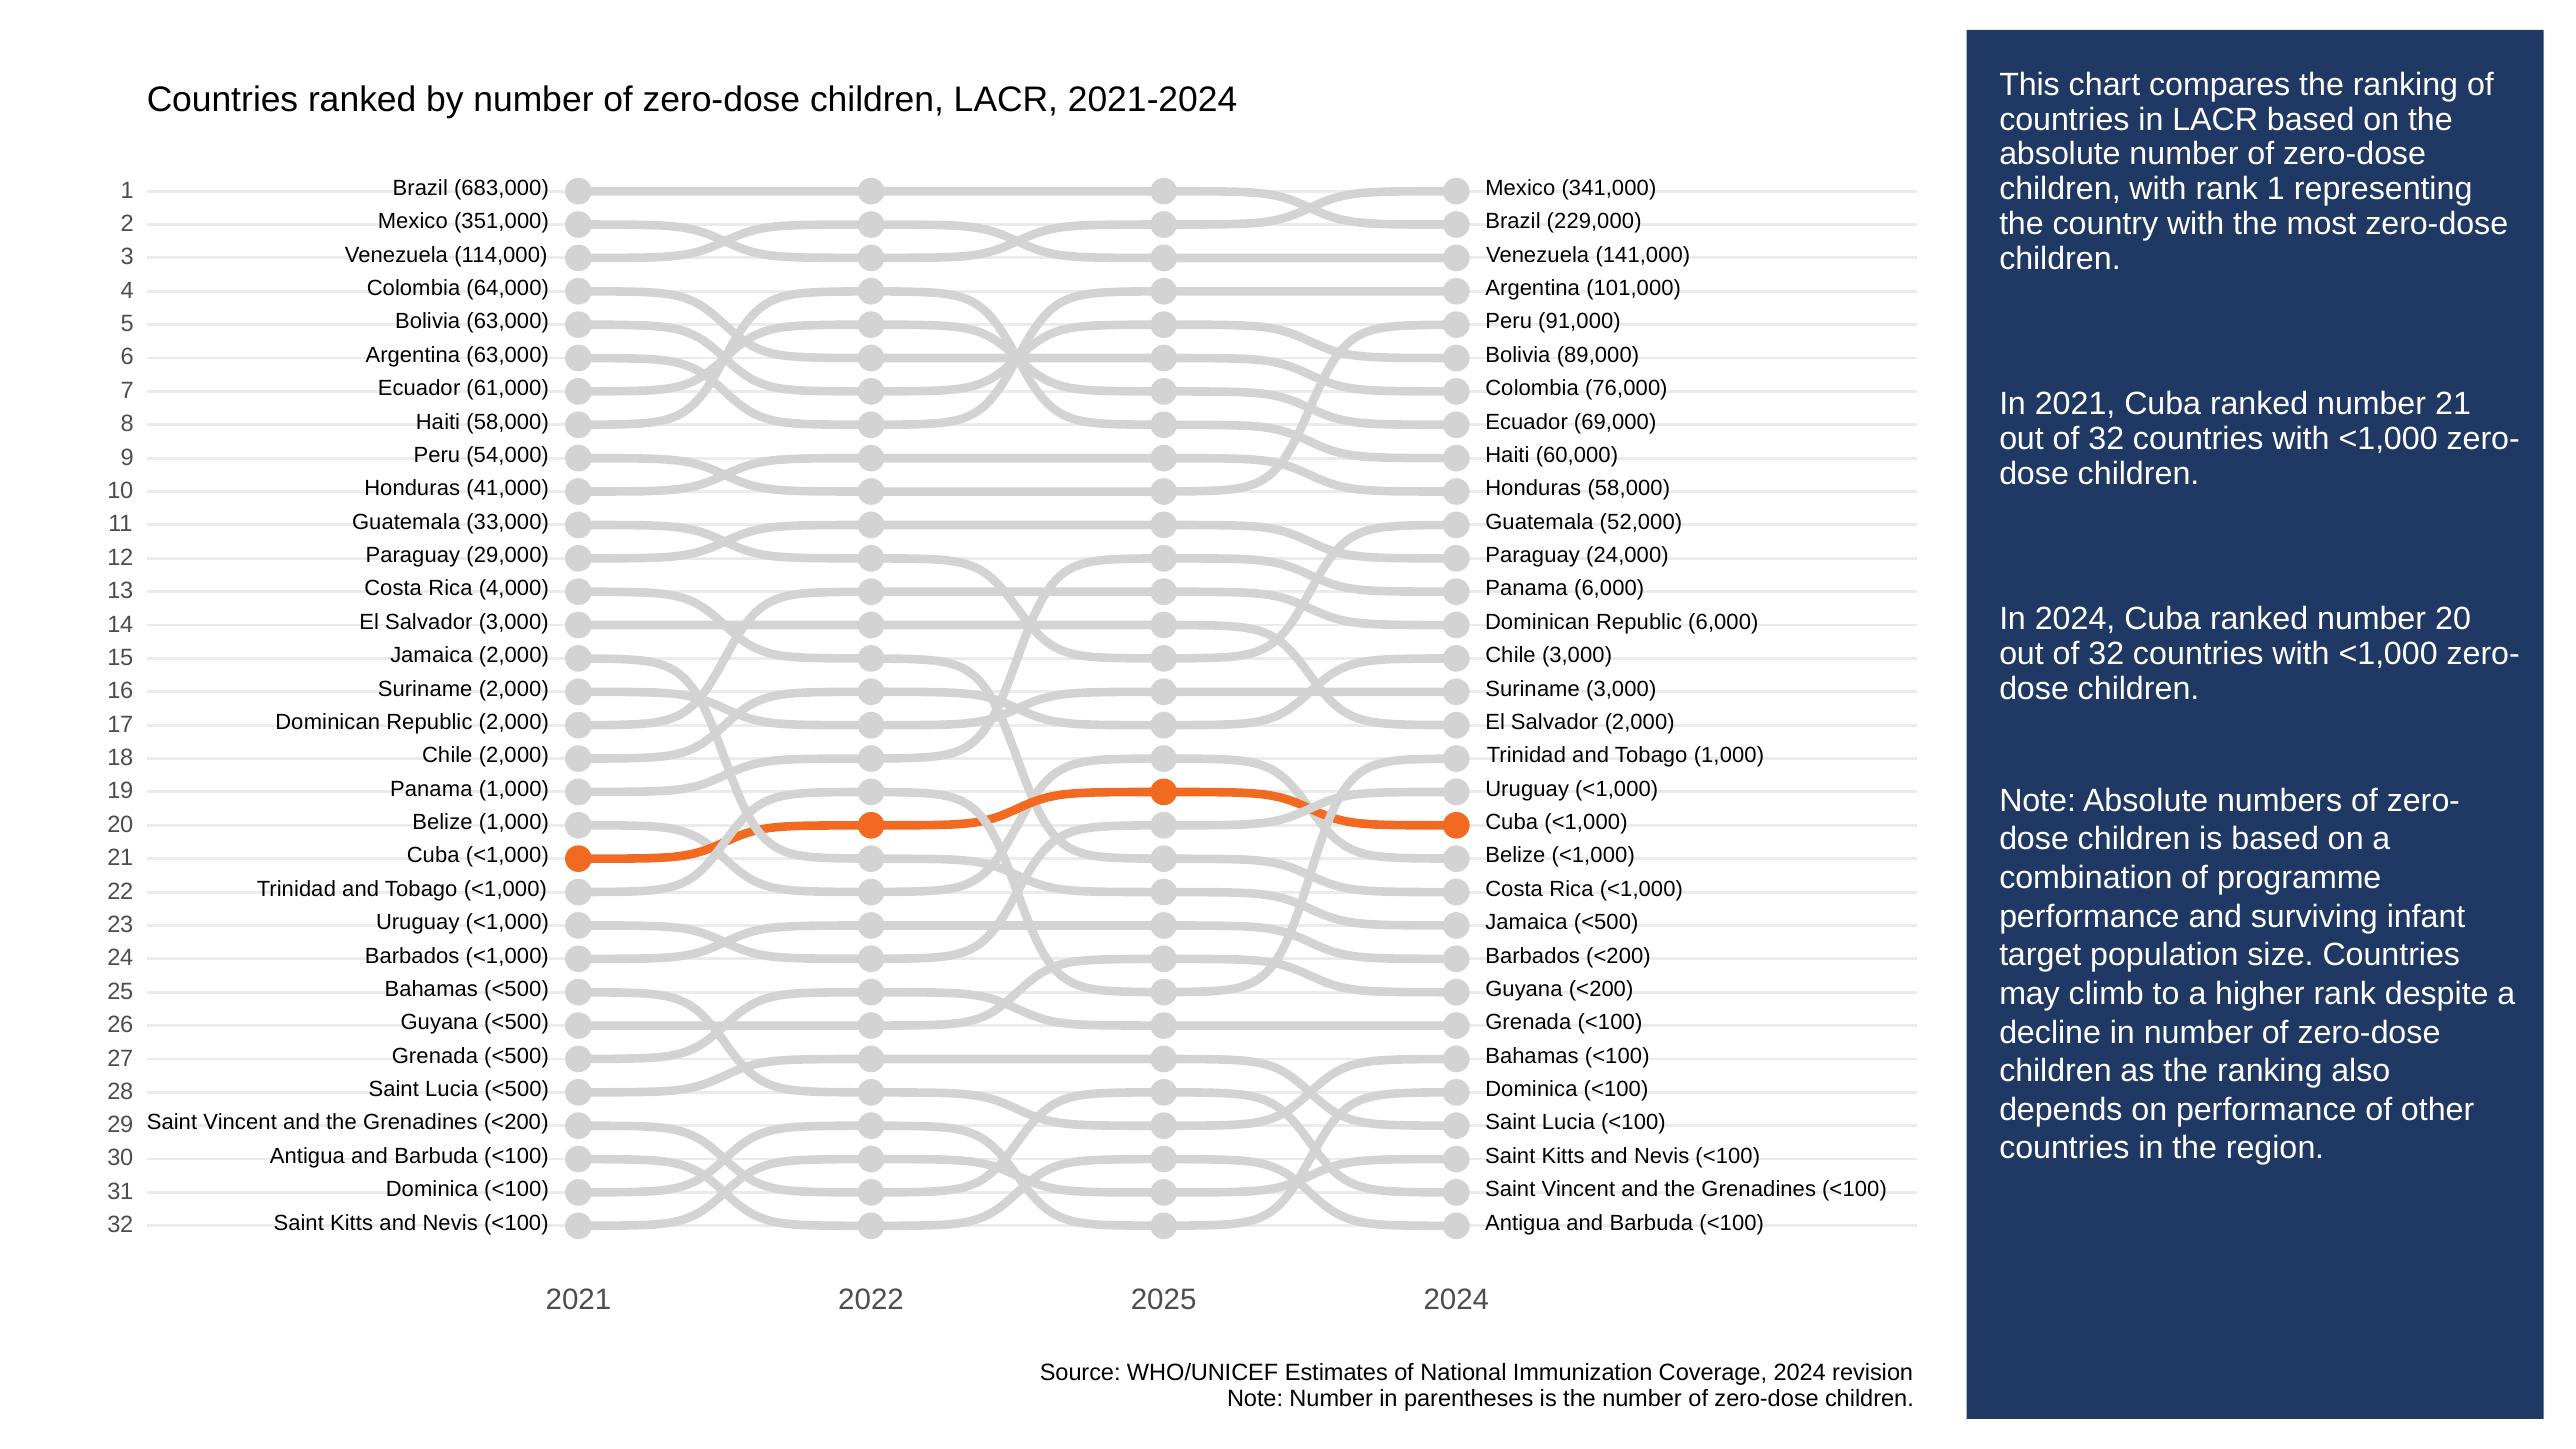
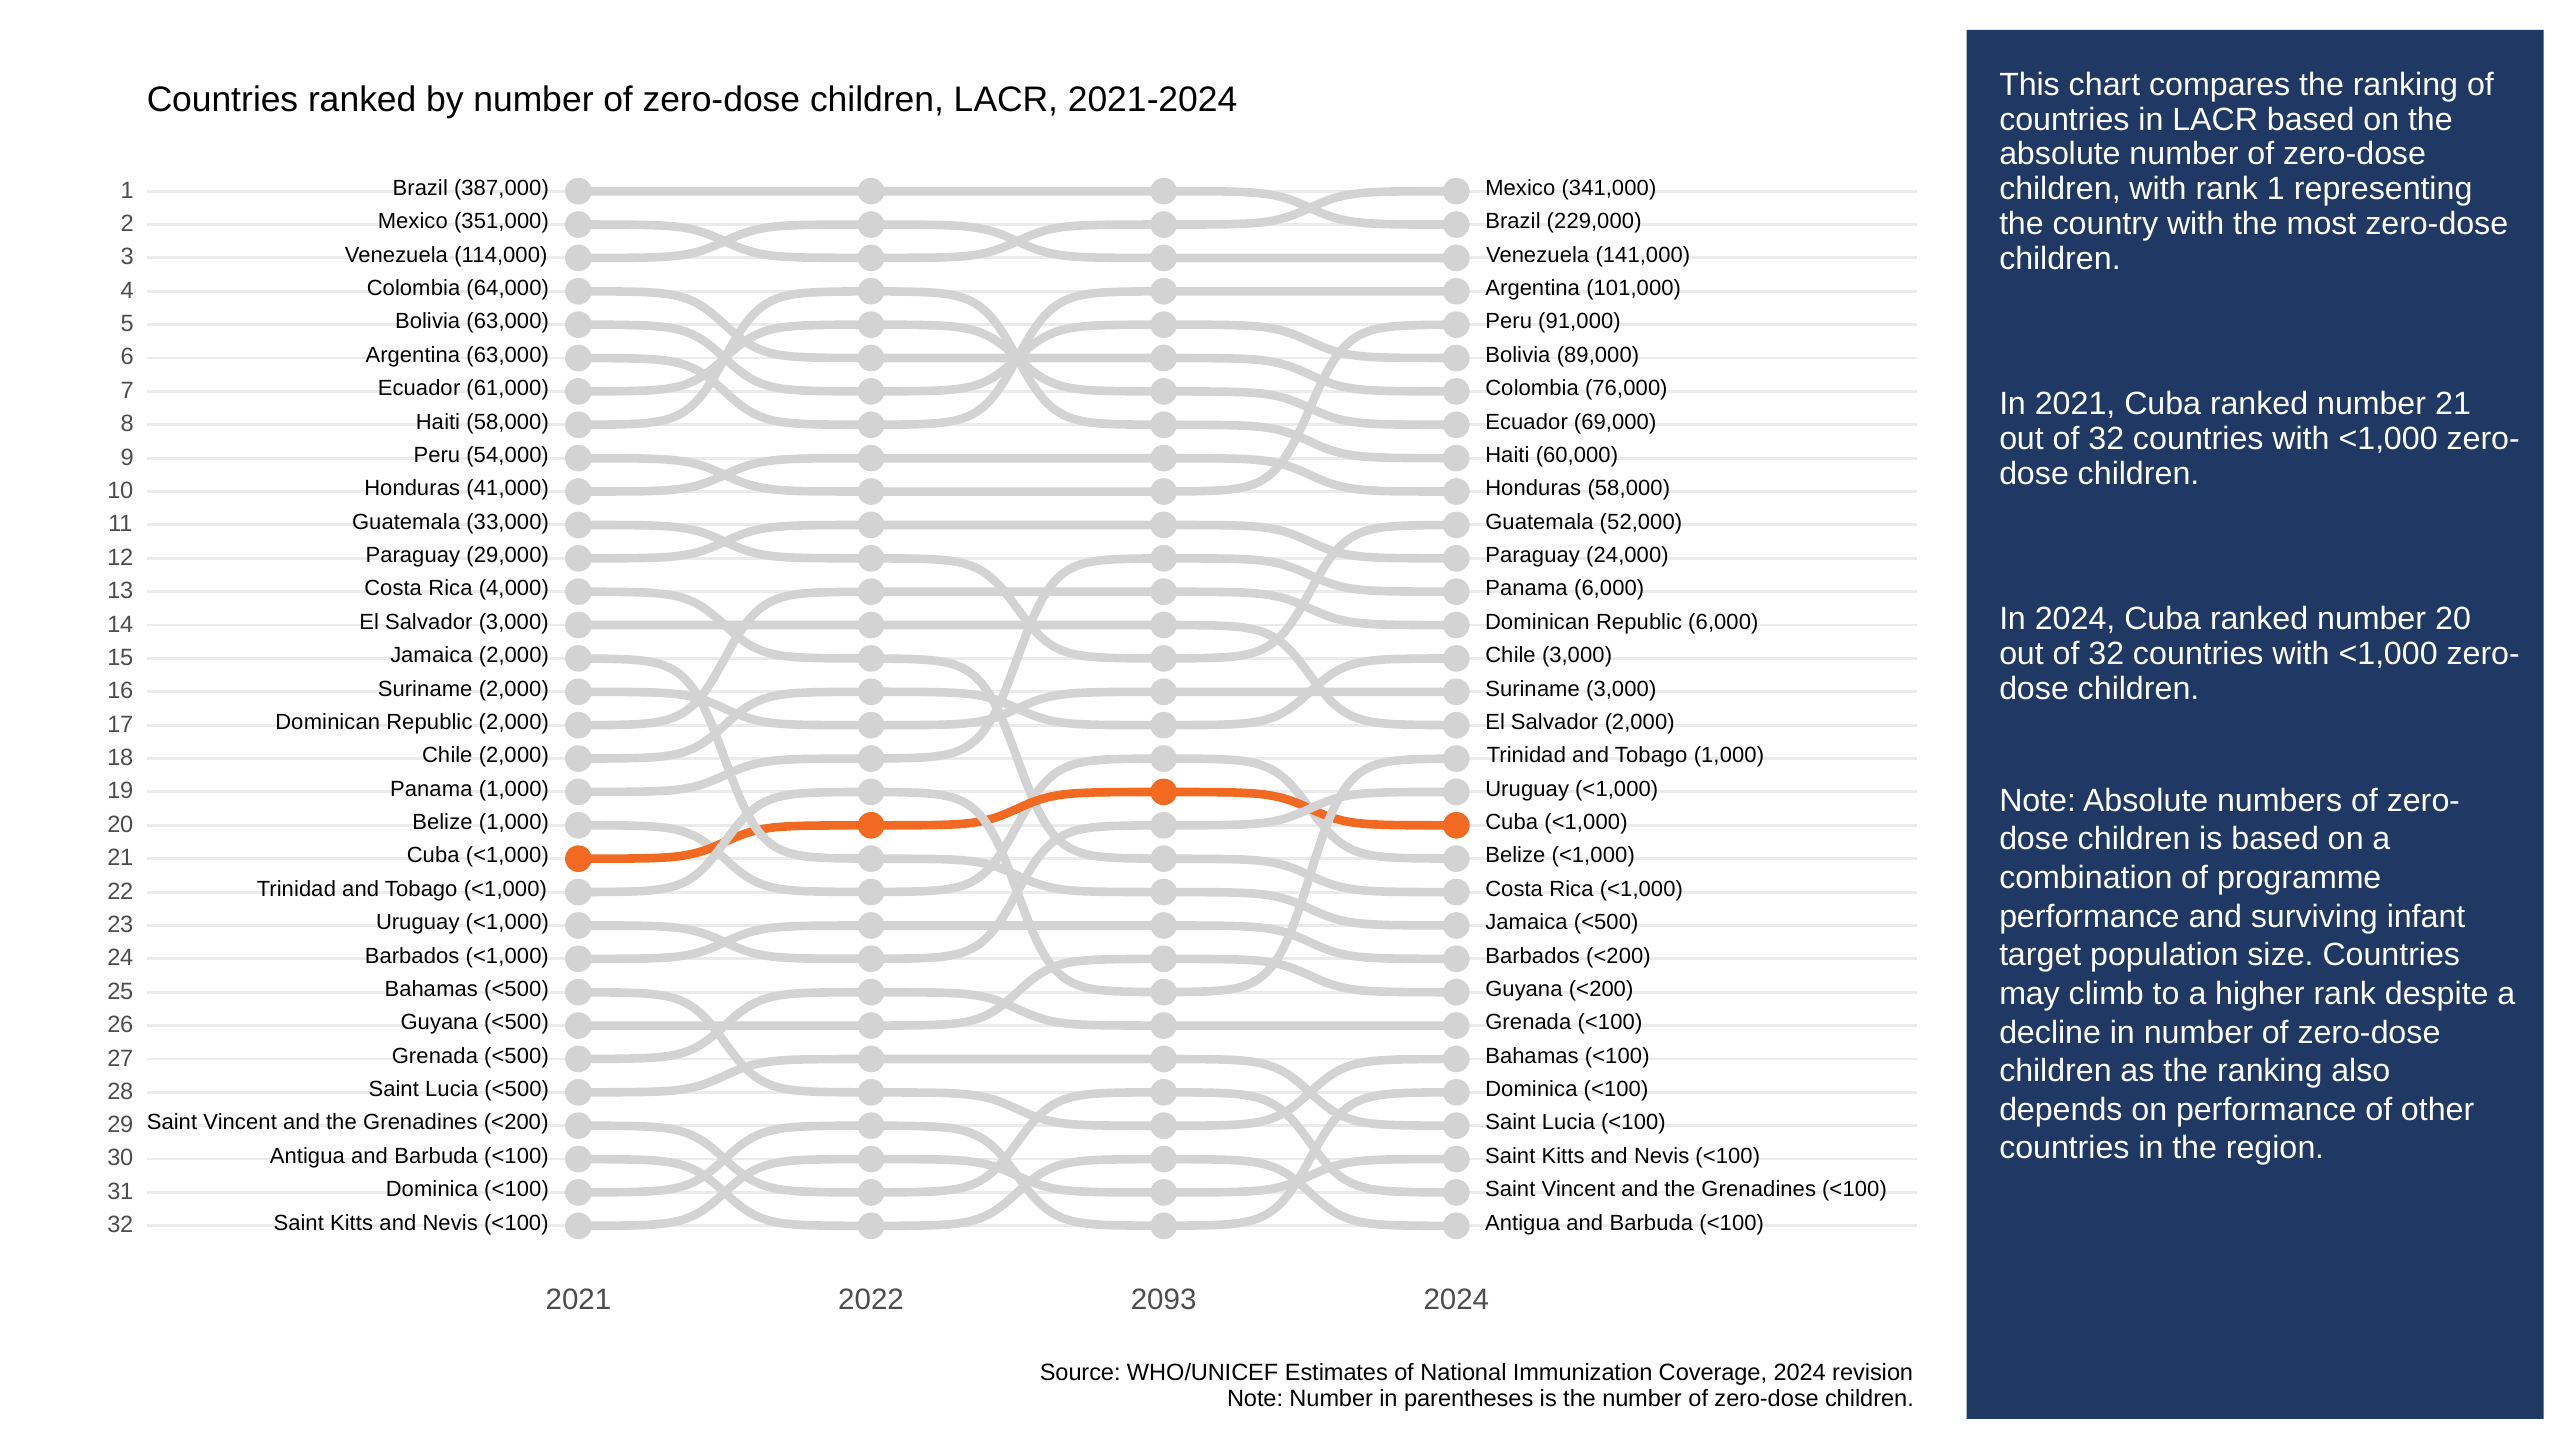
683,000: 683,000 -> 387,000
2025: 2025 -> 2093
